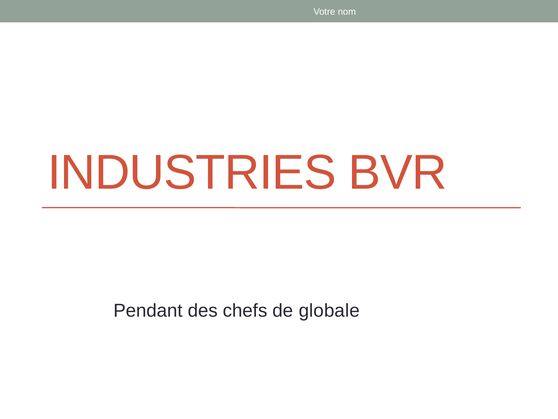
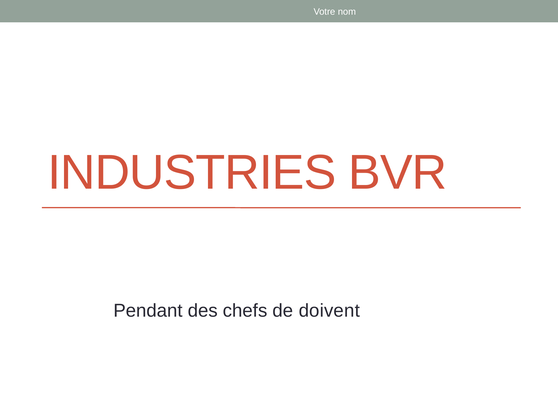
globale: globale -> doivent
